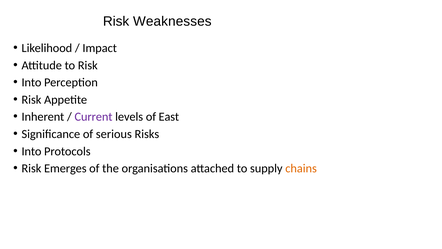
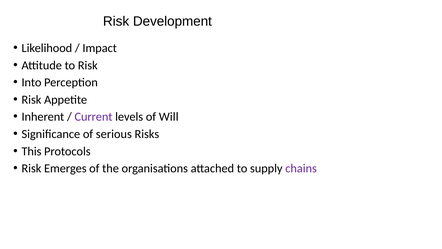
Weaknesses: Weaknesses -> Development
East: East -> Will
Into at (31, 151): Into -> This
chains colour: orange -> purple
